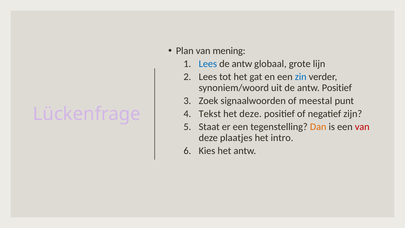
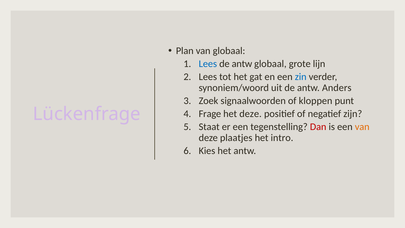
van mening: mening -> globaal
antw Positief: Positief -> Anders
meestal: meestal -> kloppen
Tekst: Tekst -> Frage
Dan colour: orange -> red
van at (362, 127) colour: red -> orange
